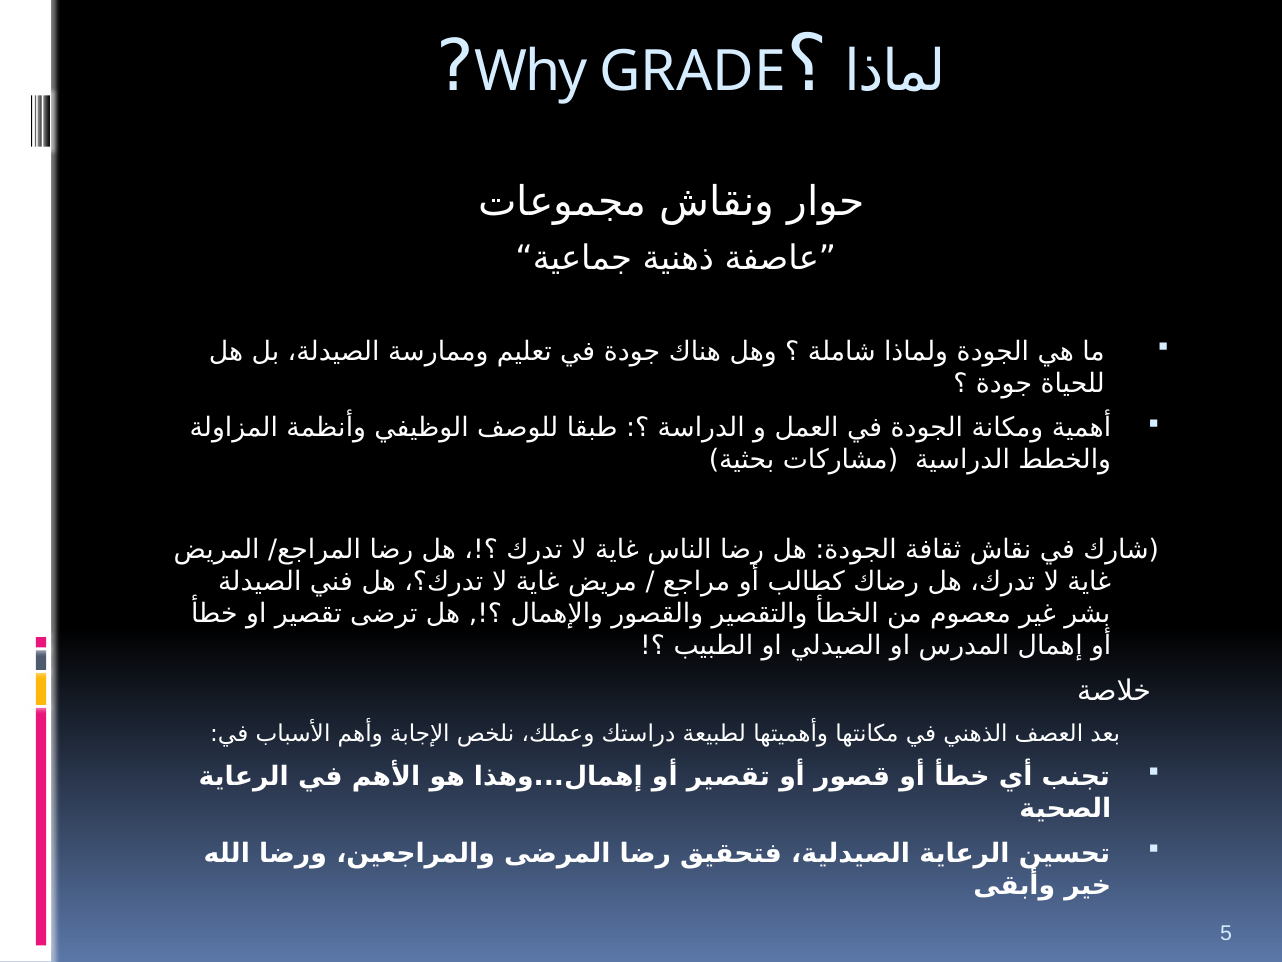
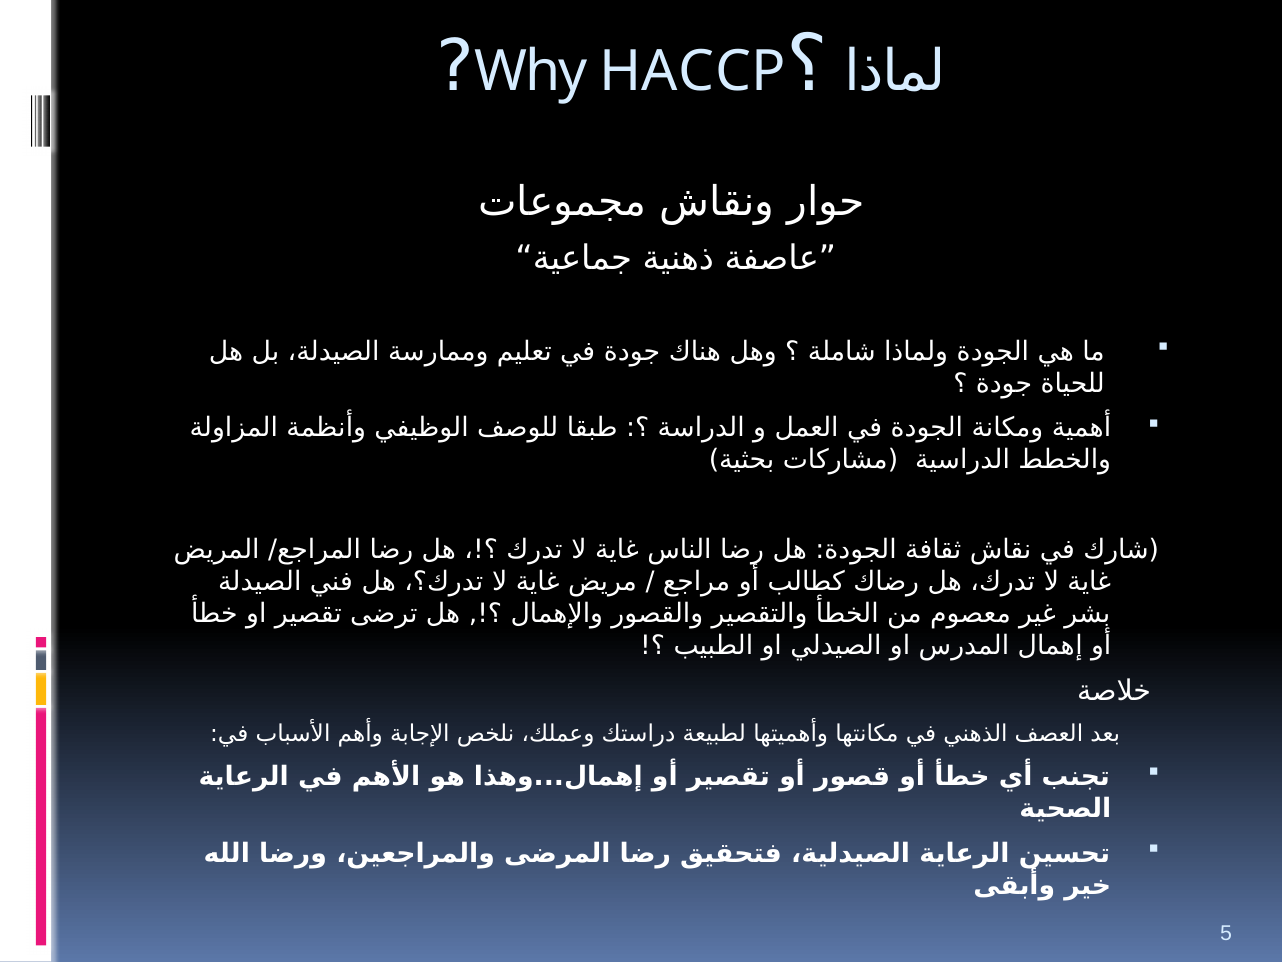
GRADE: GRADE -> HACCP
